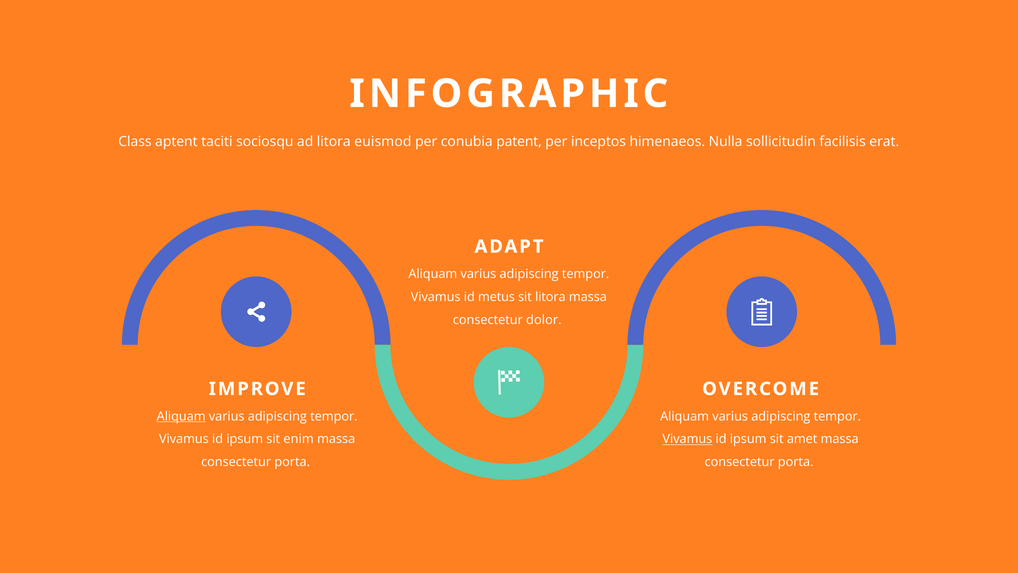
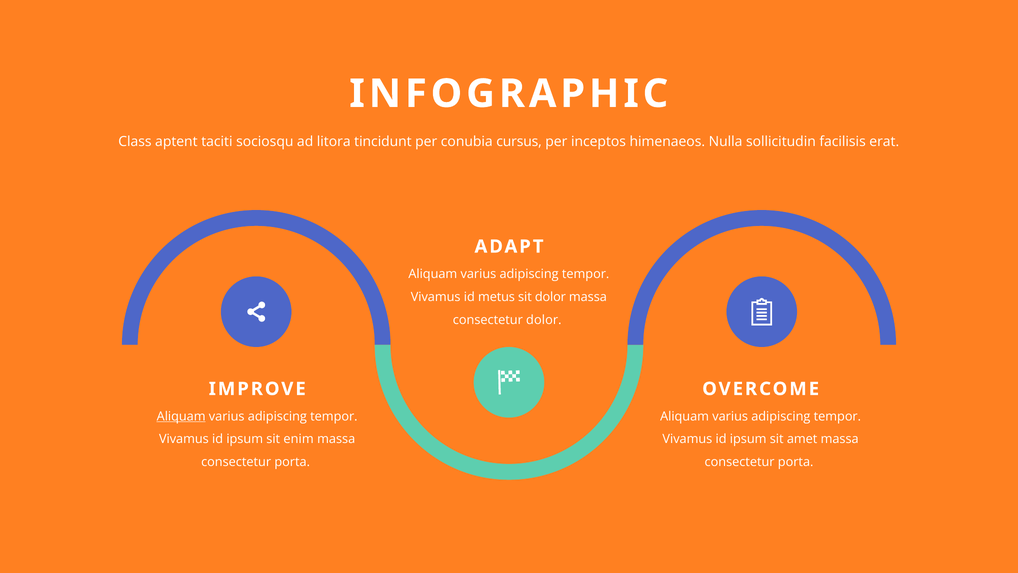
euismod: euismod -> tincidunt
patent: patent -> cursus
sit litora: litora -> dolor
Vivamus at (687, 439) underline: present -> none
